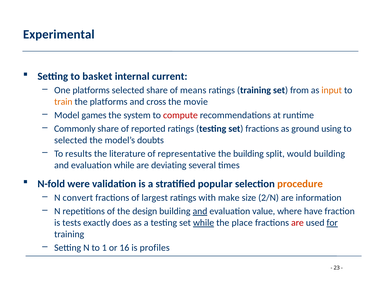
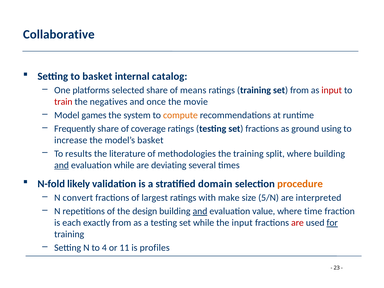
Experimental: Experimental -> Collaborative
current: current -> catalog
input at (332, 90) colour: orange -> red
train colour: orange -> red
the platforms: platforms -> negatives
cross: cross -> once
compute colour: red -> orange
Commonly: Commonly -> Frequently
reported: reported -> coverage
selected at (71, 140): selected -> increase
model’s doubts: doubts -> basket
representative: representative -> methodologies
the building: building -> training
split would: would -> where
and at (62, 165) underline: none -> present
were: were -> likely
popular: popular -> domain
2/N: 2/N -> 5/N
information: information -> interpreted
have: have -> time
tests: tests -> each
exactly does: does -> from
while at (204, 223) underline: present -> none
the place: place -> input
1: 1 -> 4
16: 16 -> 11
